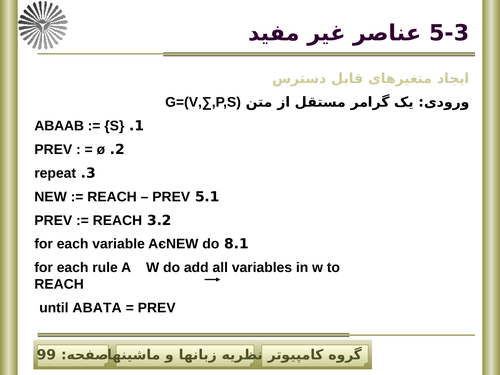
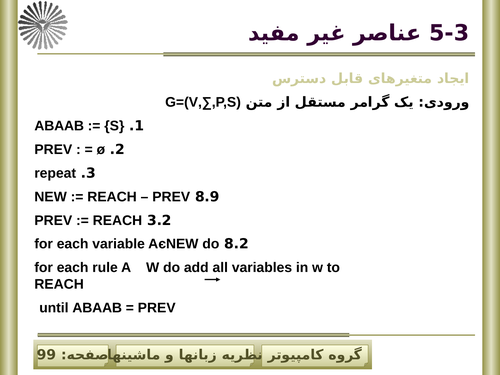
5.1: 5.1 -> 8.9
8.1: 8.1 -> 8.2
until ABATA: ABATA -> ABAAB
